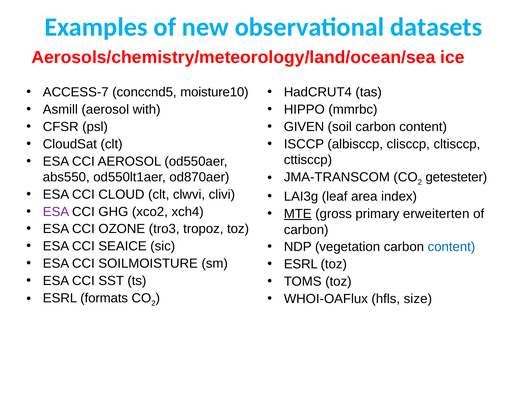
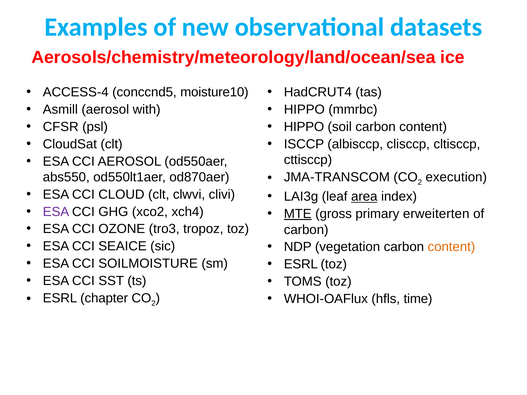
ACCESS-7: ACCESS-7 -> ACCESS-4
GIVEN at (304, 127): GIVEN -> HIPPO
getesteter: getesteter -> execution
area underline: none -> present
content at (451, 247) colour: blue -> orange
size: size -> time
formats: formats -> chapter
